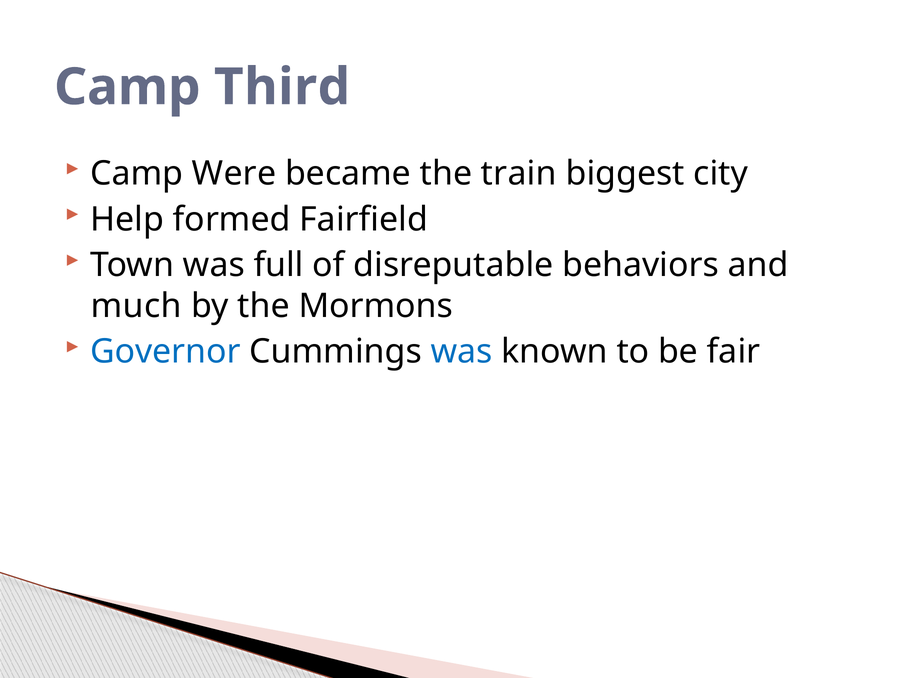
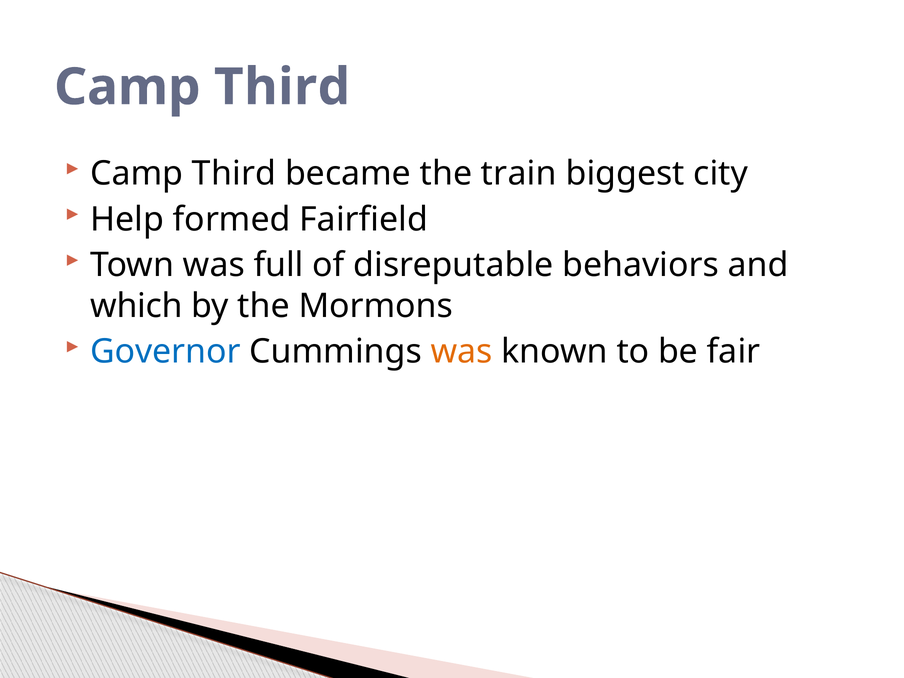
Were at (234, 174): Were -> Third
much: much -> which
was at (462, 352) colour: blue -> orange
